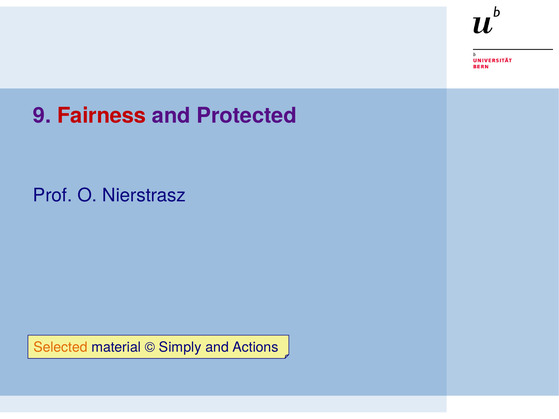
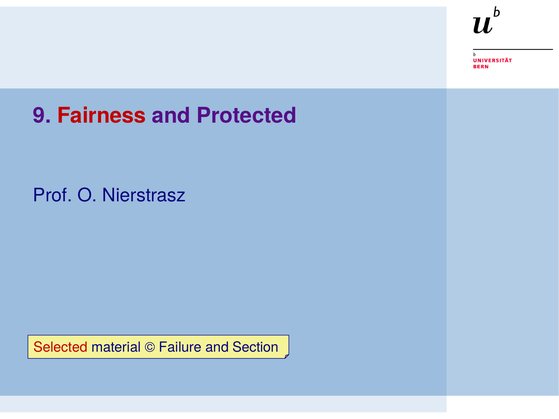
Selected colour: orange -> red
Simply: Simply -> Failure
Actions: Actions -> Section
